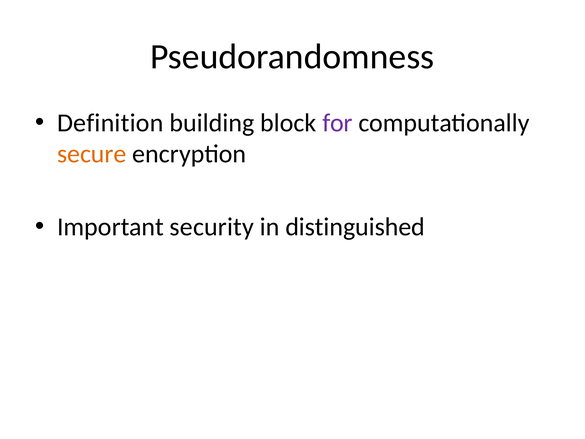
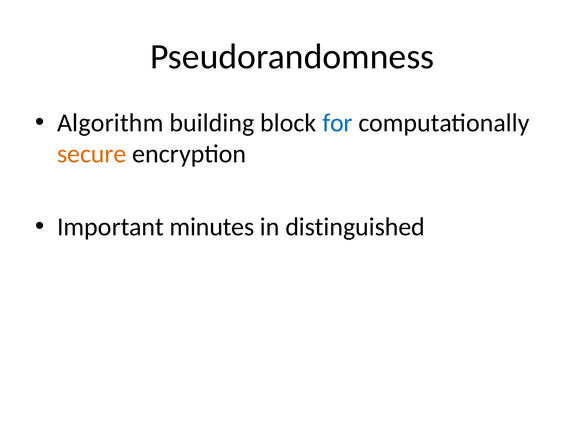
Definition: Definition -> Algorithm
for colour: purple -> blue
security: security -> minutes
